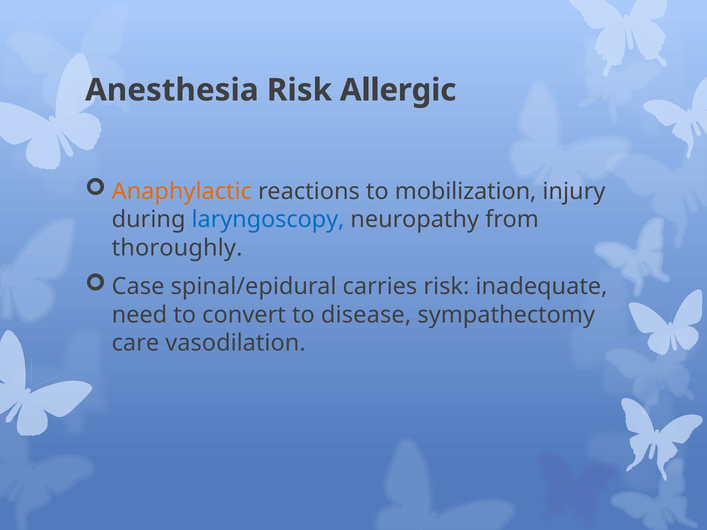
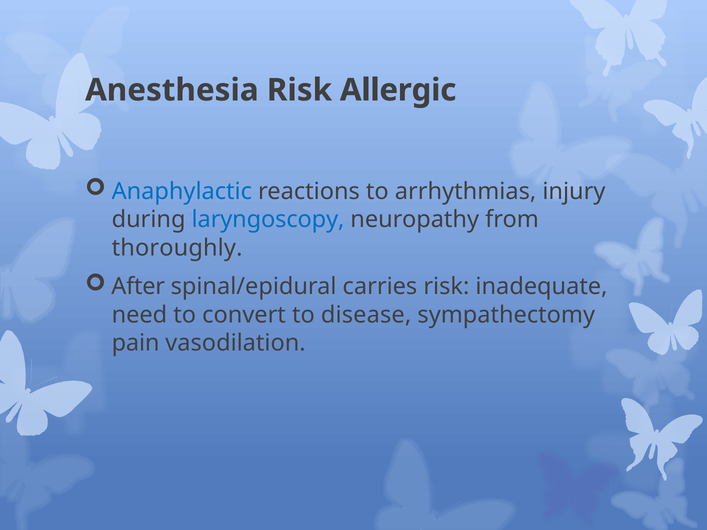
Anaphylactic colour: orange -> blue
mobilization: mobilization -> arrhythmias
Case: Case -> After
care: care -> pain
